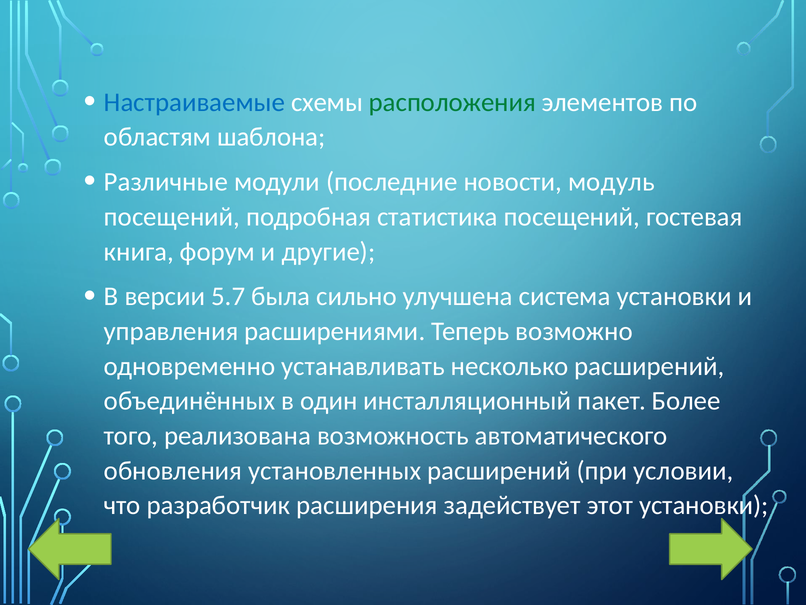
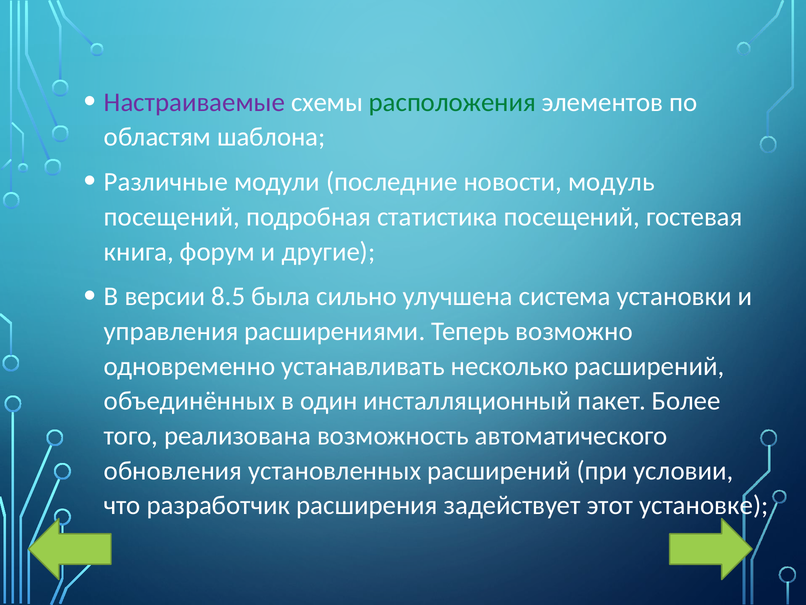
Настраиваемые colour: blue -> purple
5.7: 5.7 -> 8.5
этот установки: установки -> установке
